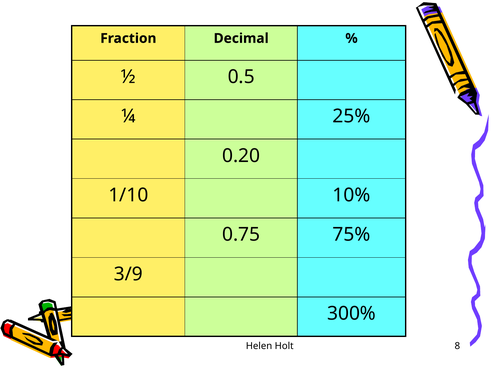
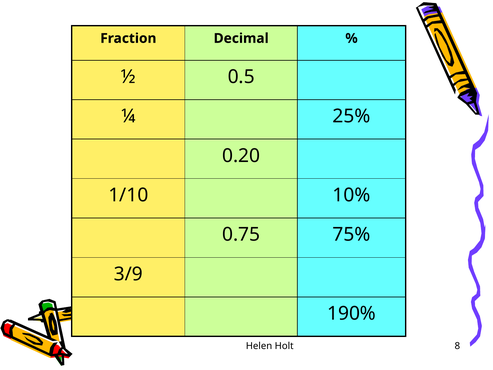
300%: 300% -> 190%
